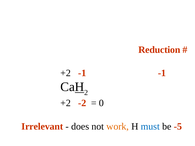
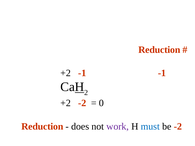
Irrelevant at (42, 127): Irrelevant -> Reduction
work colour: orange -> purple
be -5: -5 -> -2
